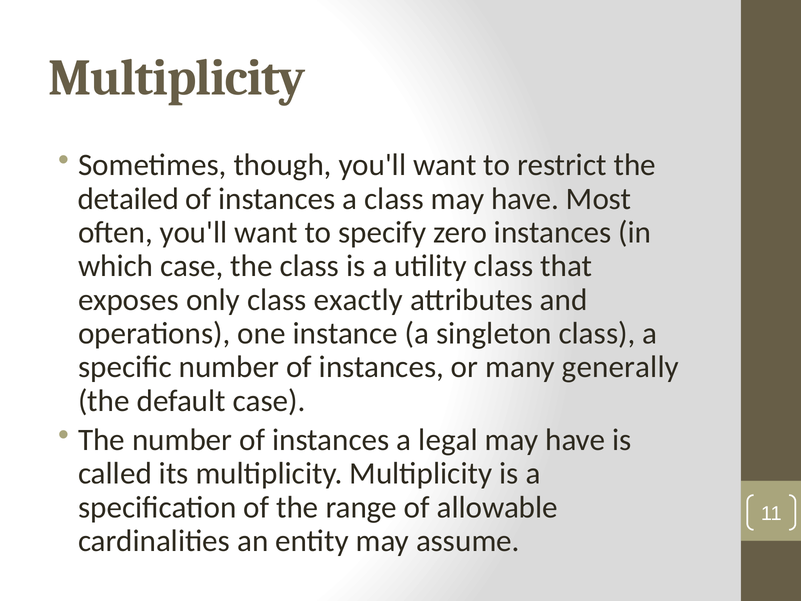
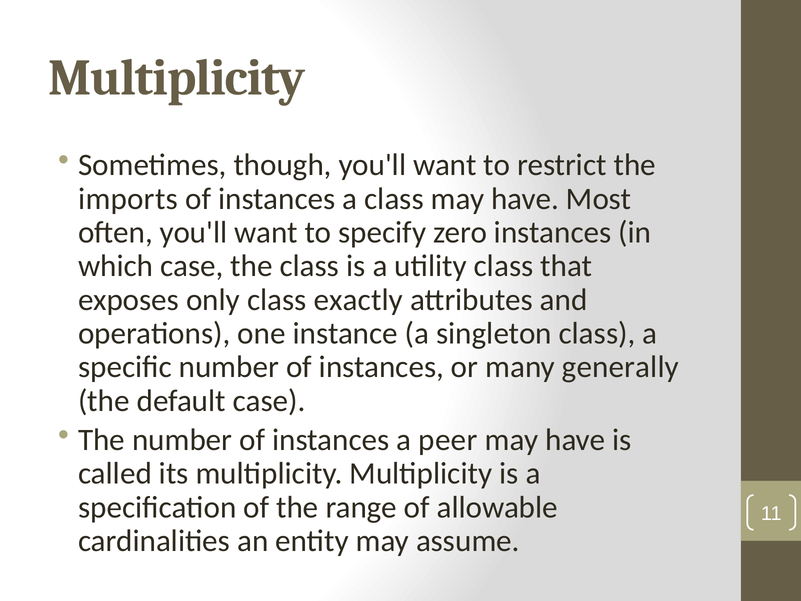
detailed: detailed -> imports
legal: legal -> peer
